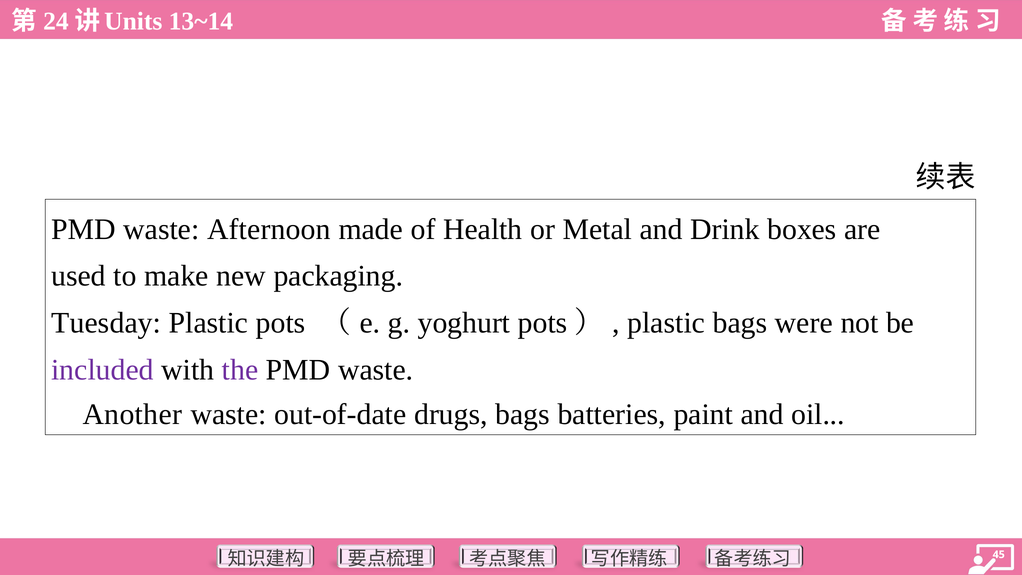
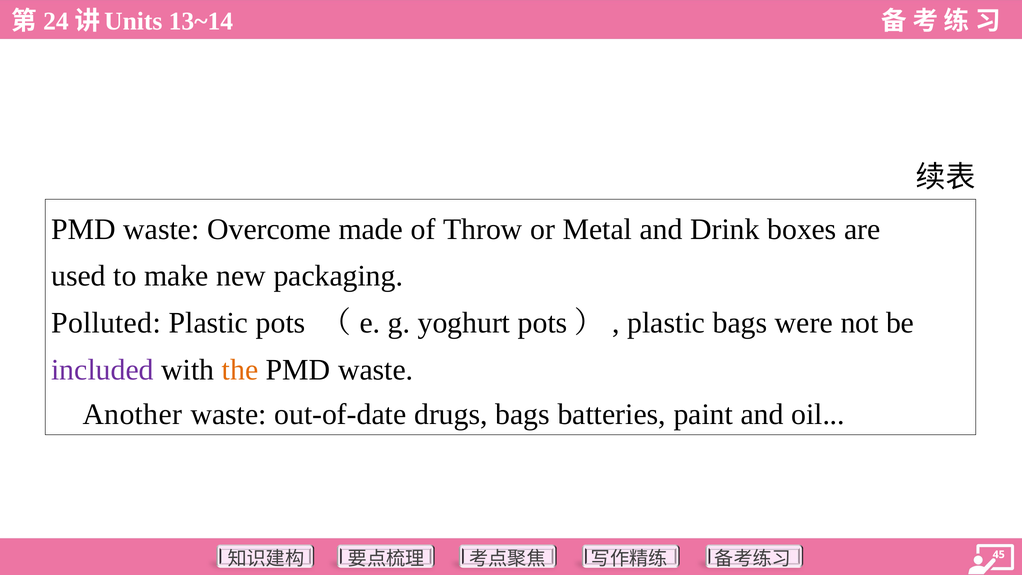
Afternoon: Afternoon -> Overcome
Health: Health -> Throw
Tuesday: Tuesday -> Polluted
the colour: purple -> orange
